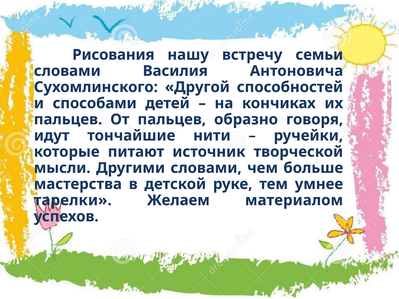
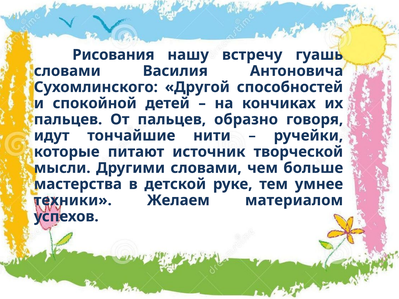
семьи: семьи -> гуашь
способами: способами -> спокойной
тарелки: тарелки -> техники
